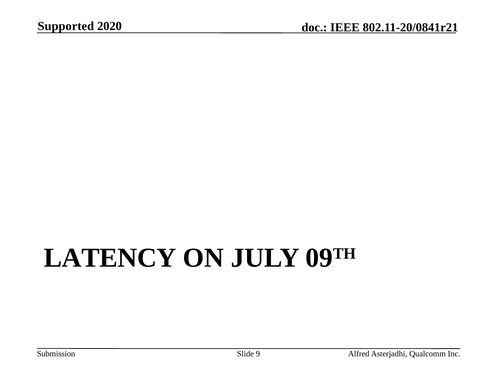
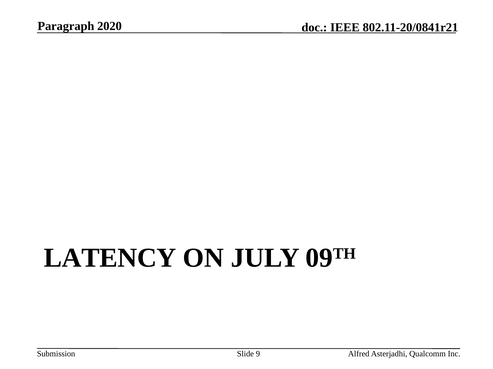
Supported: Supported -> Paragraph
